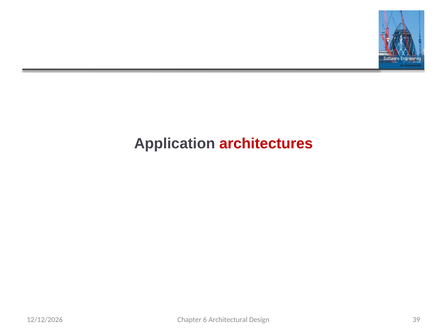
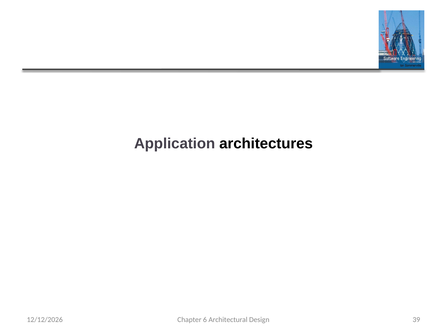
architectures colour: red -> black
